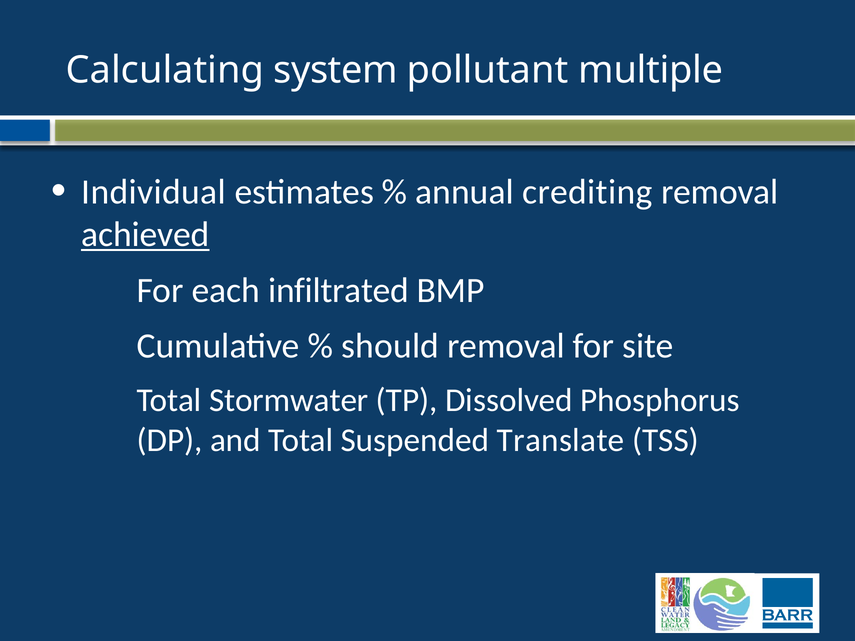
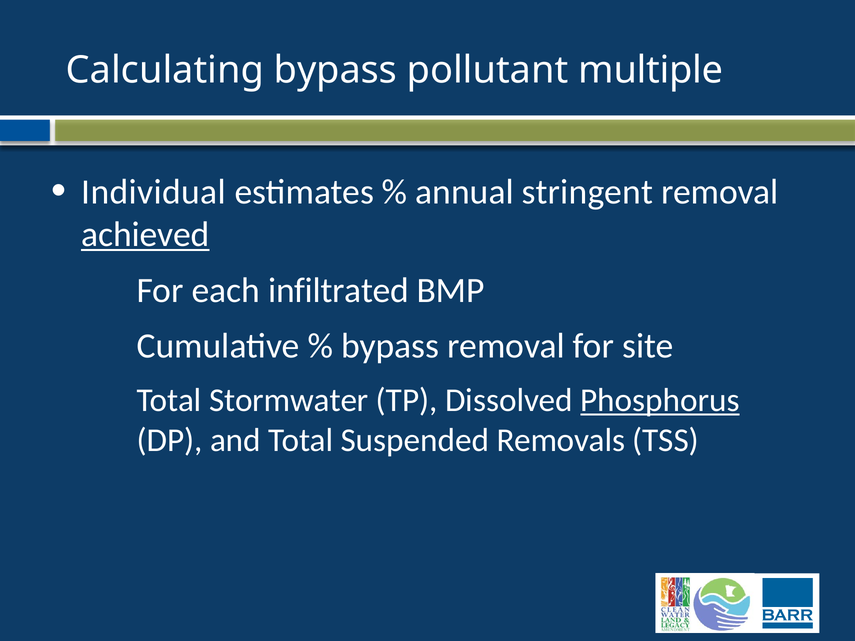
Calculating system: system -> bypass
crediting: crediting -> stringent
should at (390, 346): should -> bypass
Phosphorus underline: none -> present
Translate: Translate -> Removals
